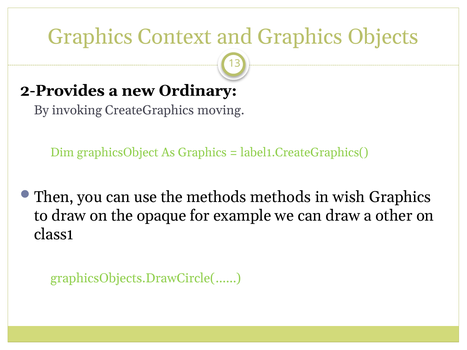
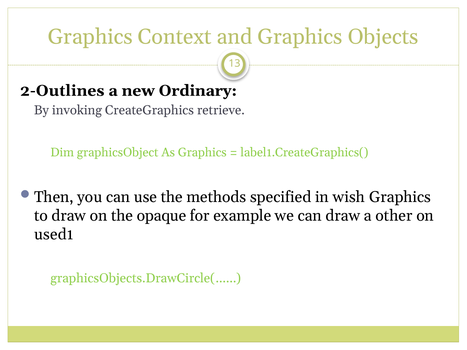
2-Provides: 2-Provides -> 2-Outlines
moving: moving -> retrieve
methods methods: methods -> specified
class1: class1 -> used1
